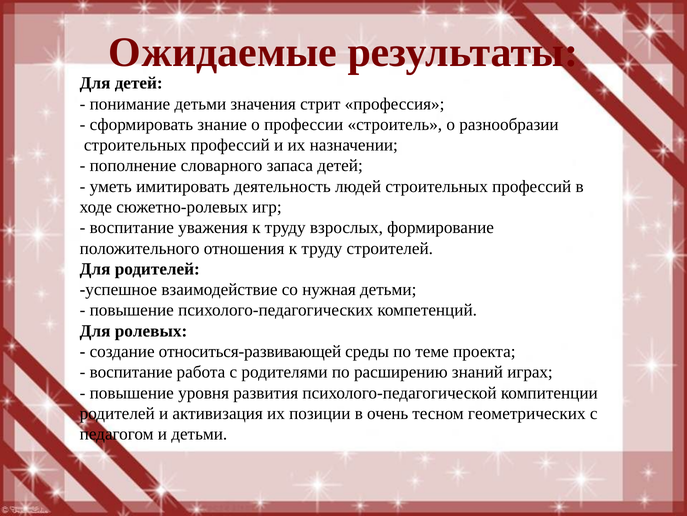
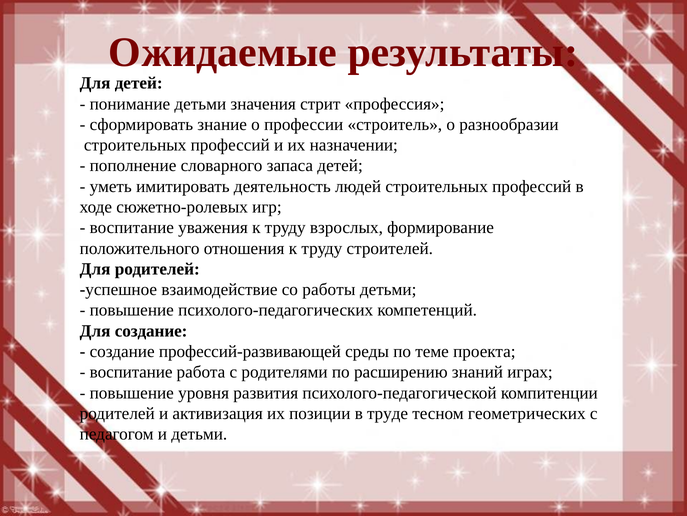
нужная: нужная -> работы
Для ролевых: ролевых -> создание
относиться-развивающей: относиться-развивающей -> профессий-развивающей
очень: очень -> труде
